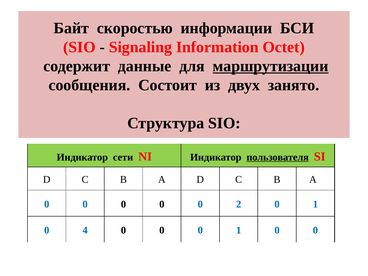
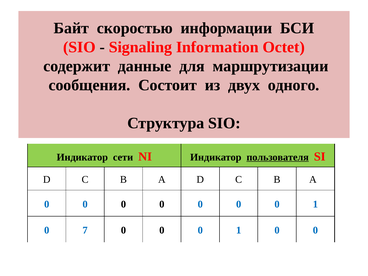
маршрутизации underline: present -> none
занято: занято -> одного
2 at (239, 204): 2 -> 0
4: 4 -> 7
